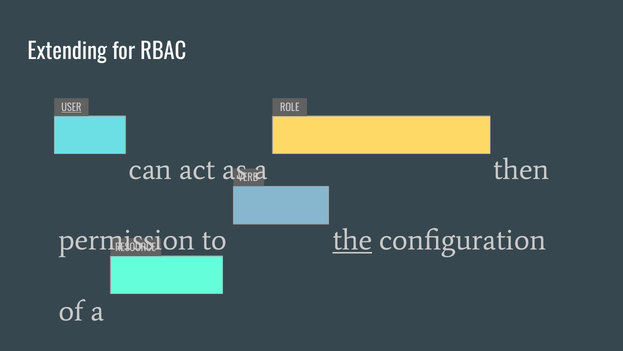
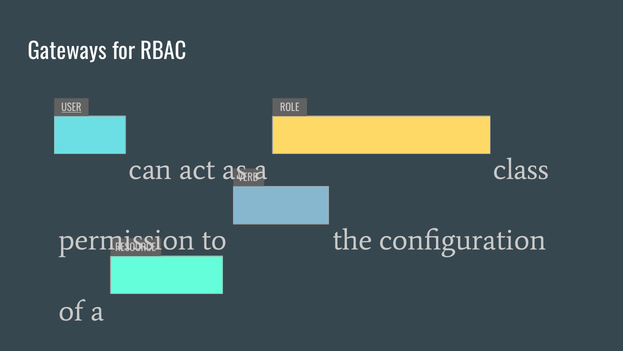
Extending: Extending -> Gateways
then: then -> class
the underline: present -> none
